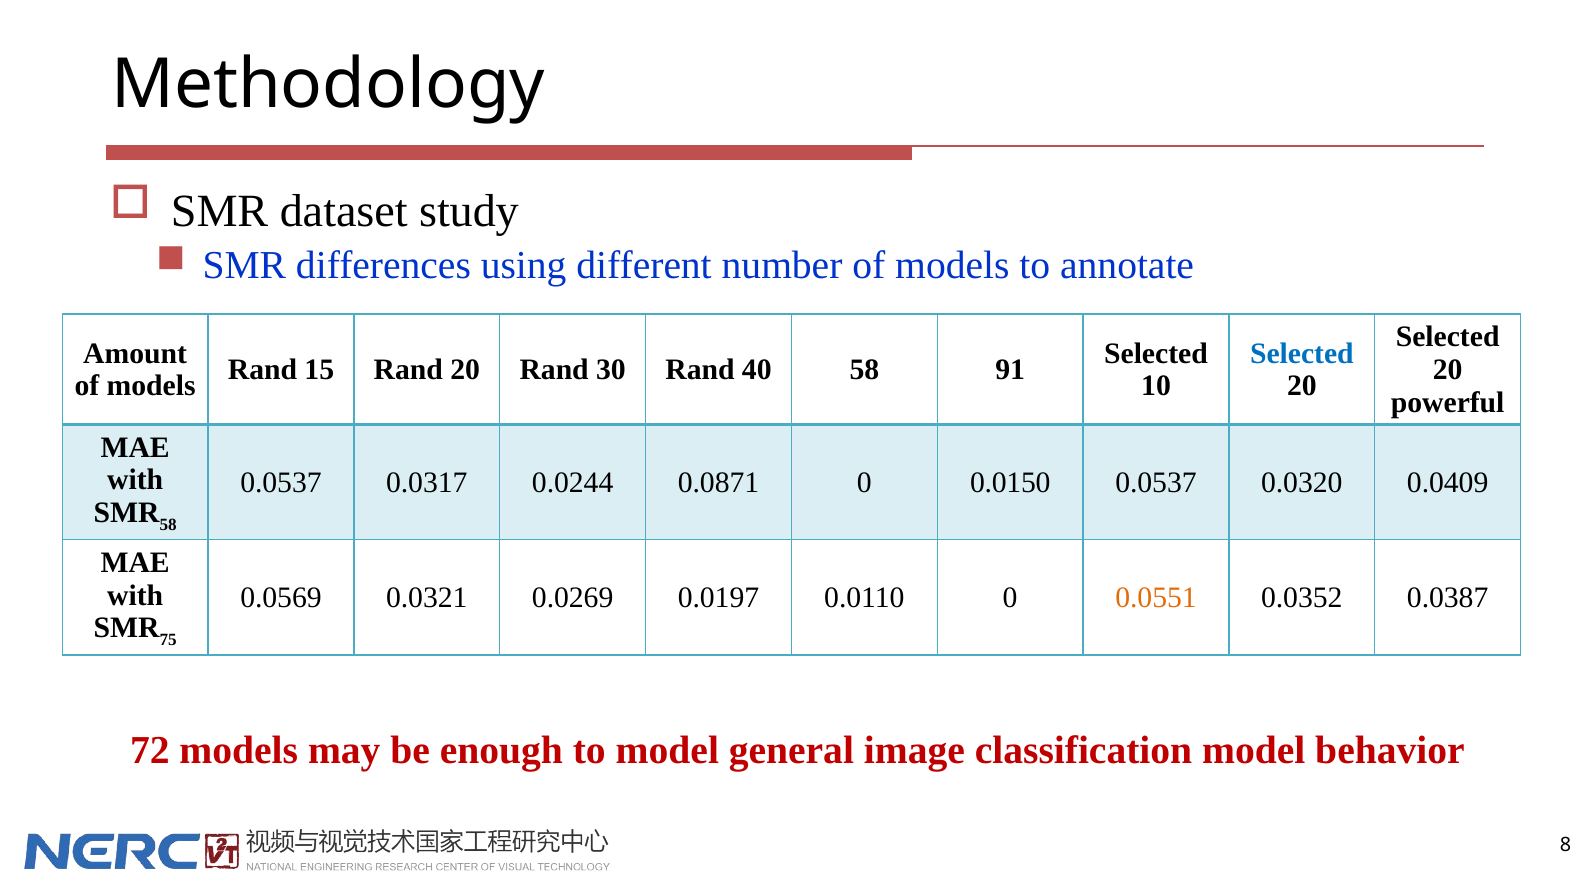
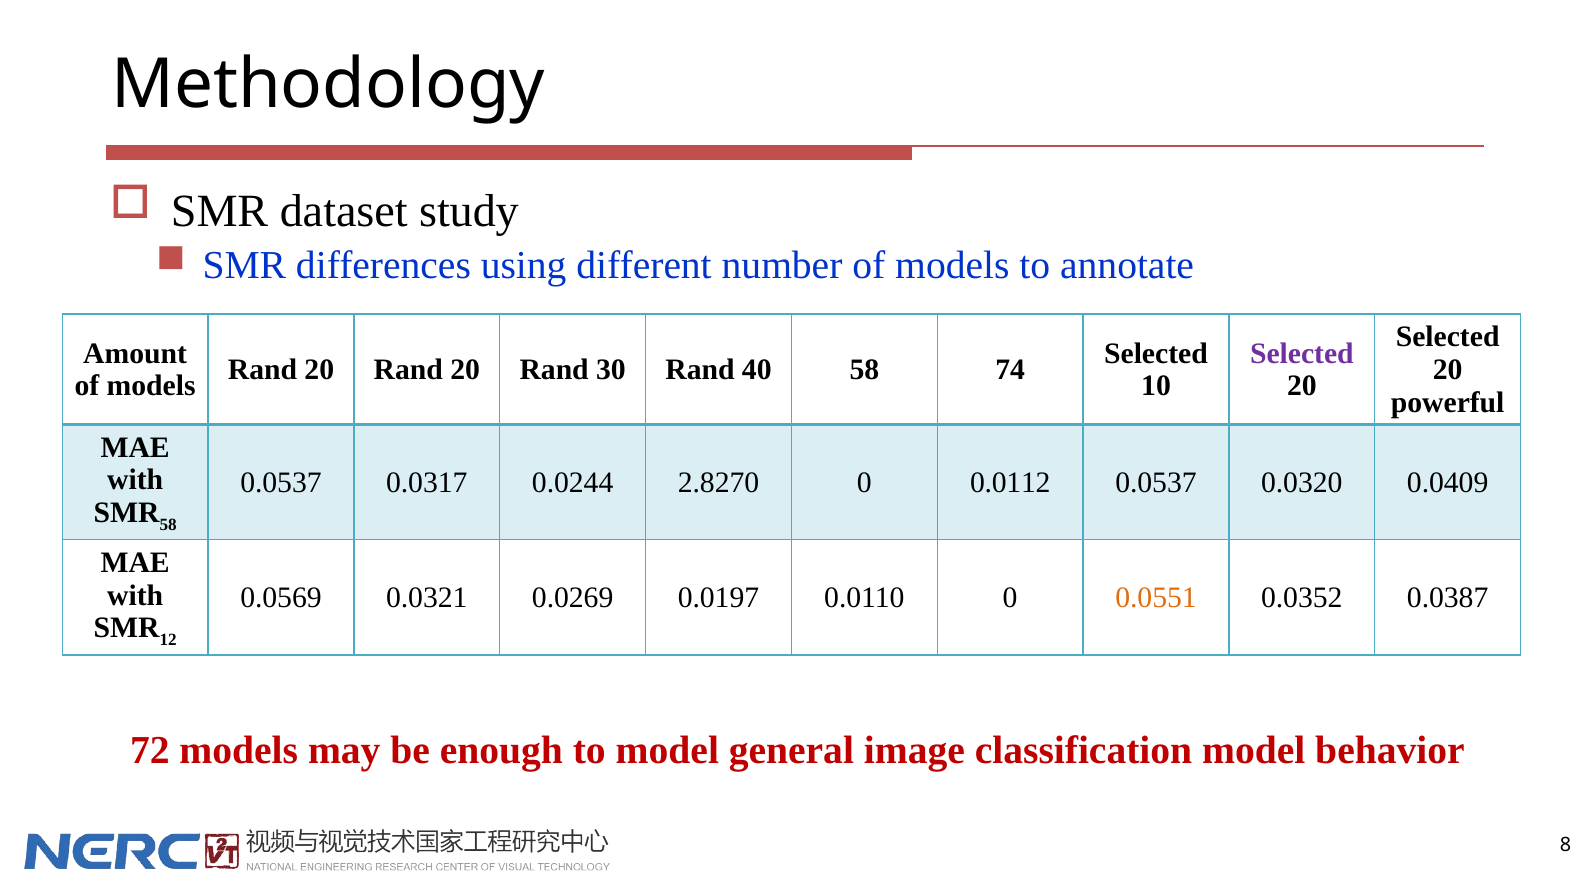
Selected at (1302, 353) colour: blue -> purple
15 at (319, 370): 15 -> 20
91: 91 -> 74
0.0871: 0.0871 -> 2.8270
0.0150: 0.0150 -> 0.0112
75: 75 -> 12
